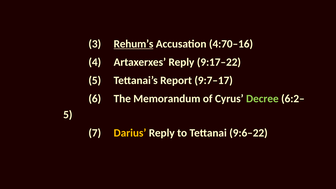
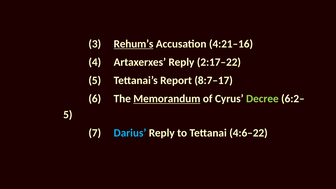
4:70–16: 4:70–16 -> 4:21–16
9:17–22: 9:17–22 -> 2:17–22
9:7–17: 9:7–17 -> 8:7–17
Memorandum underline: none -> present
Darius colour: yellow -> light blue
9:6–22: 9:6–22 -> 4:6–22
